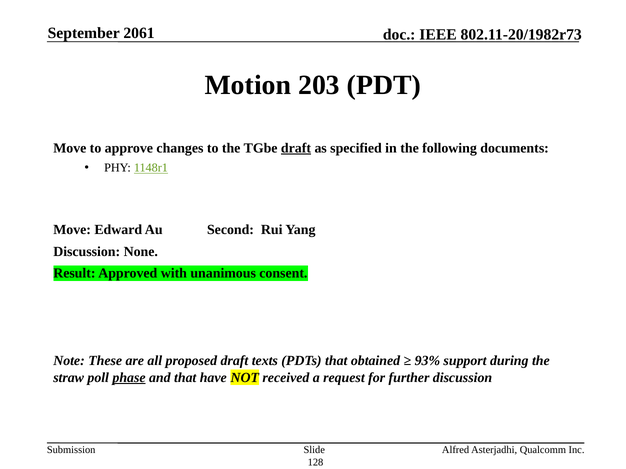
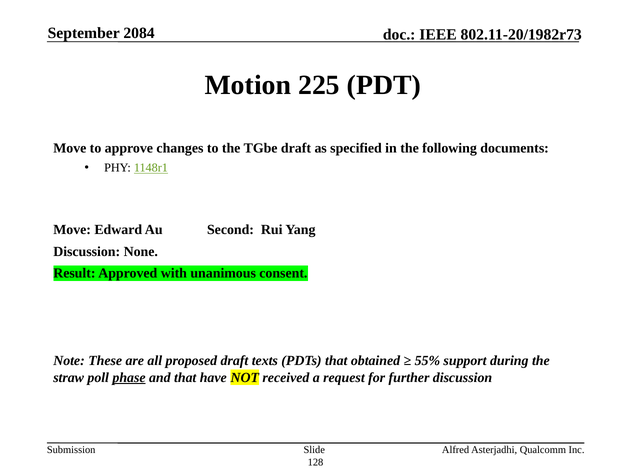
2061: 2061 -> 2084
203: 203 -> 225
draft at (296, 148) underline: present -> none
93%: 93% -> 55%
